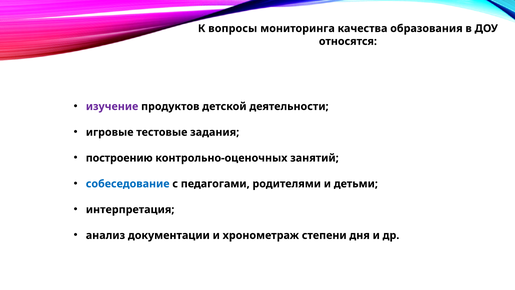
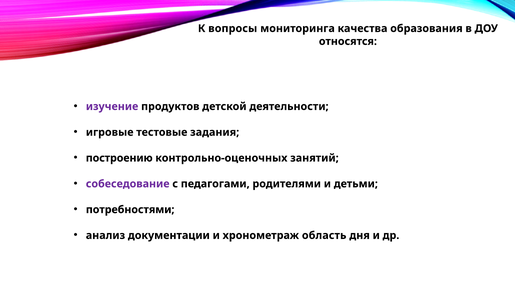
собеседование colour: blue -> purple
интерпретация: интерпретация -> потребностями
степени: степени -> область
